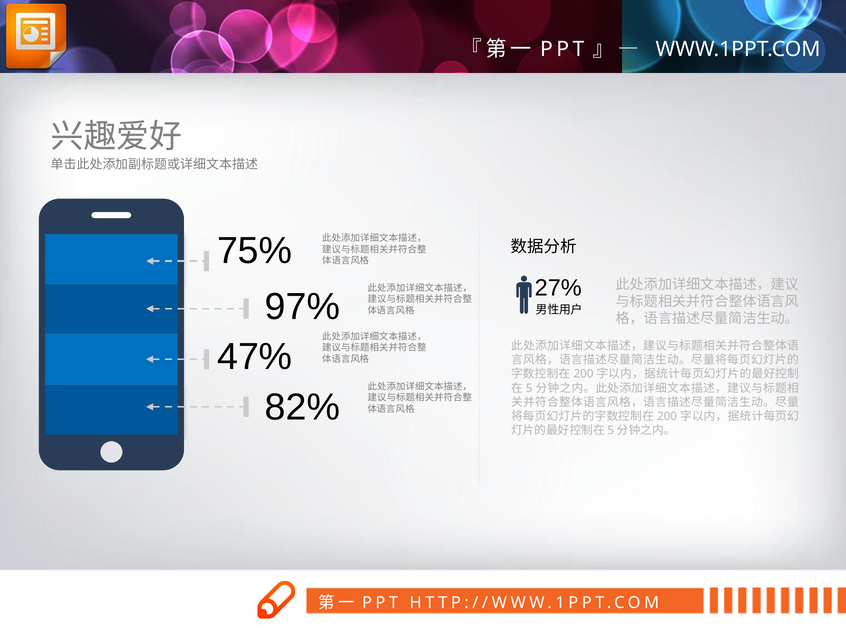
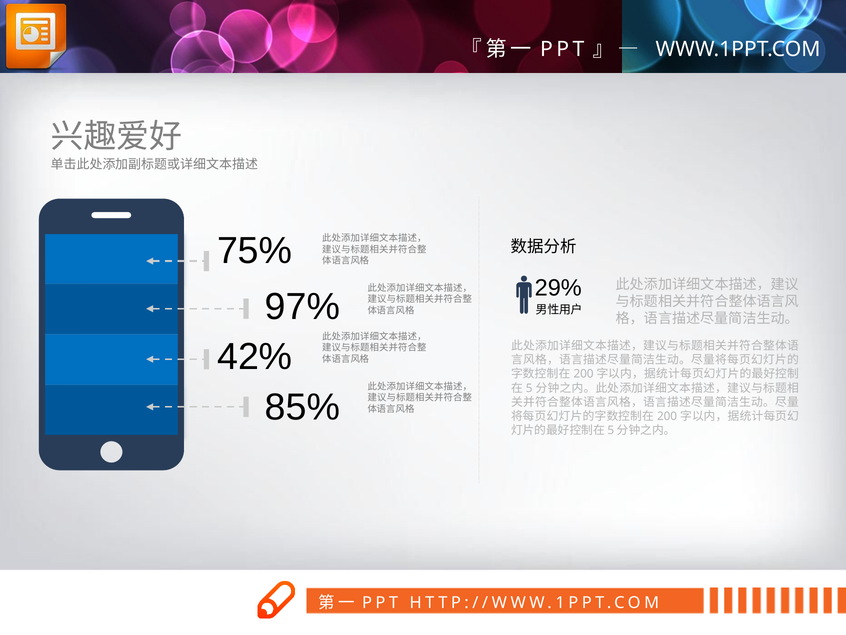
27%: 27% -> 29%
47%: 47% -> 42%
82%: 82% -> 85%
